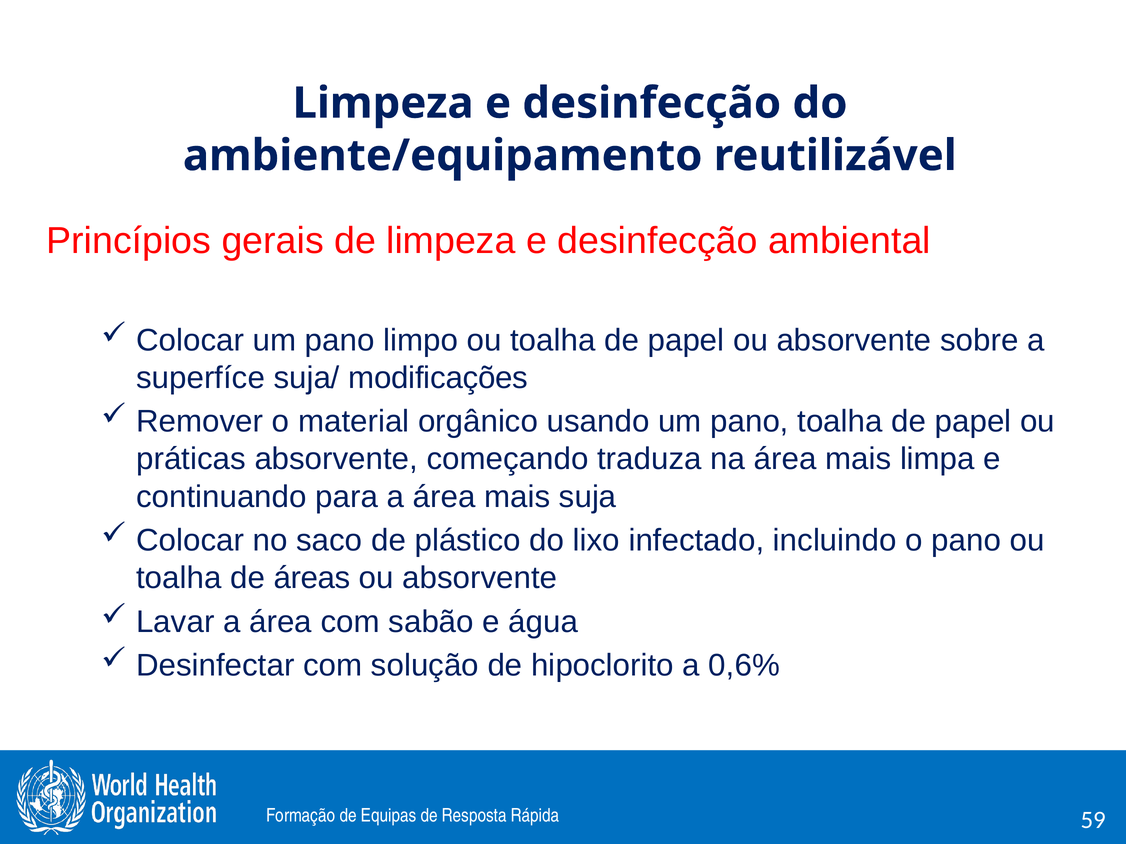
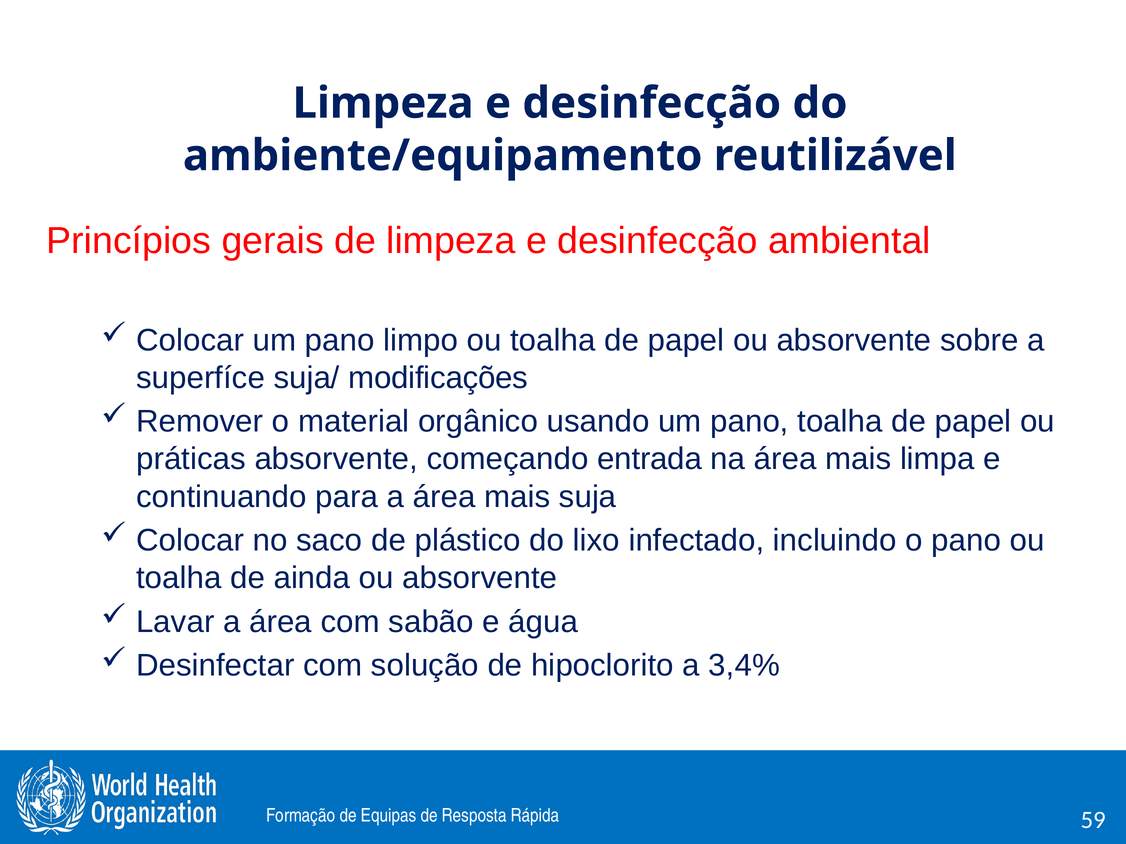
traduza: traduza -> entrada
áreas: áreas -> ainda
0,6%: 0,6% -> 3,4%
